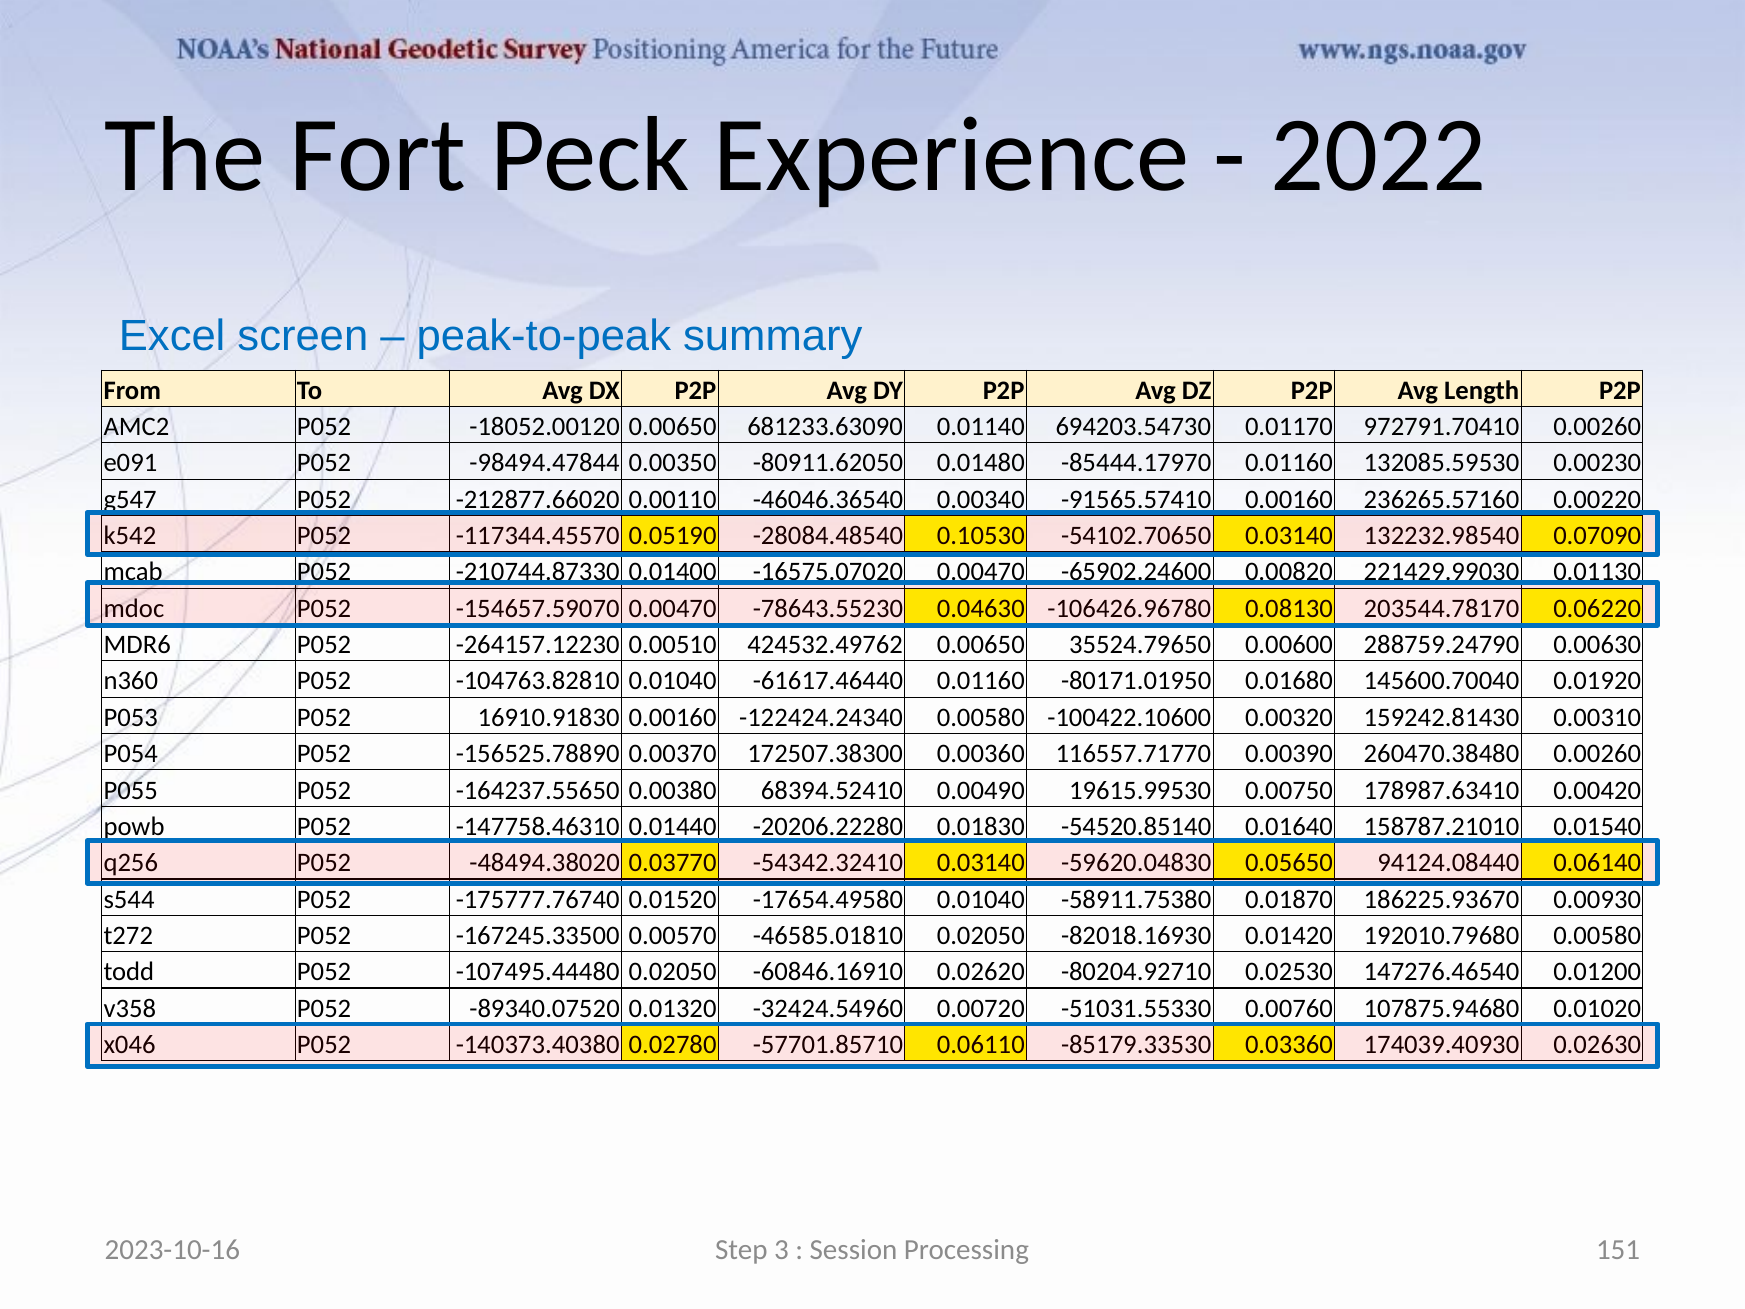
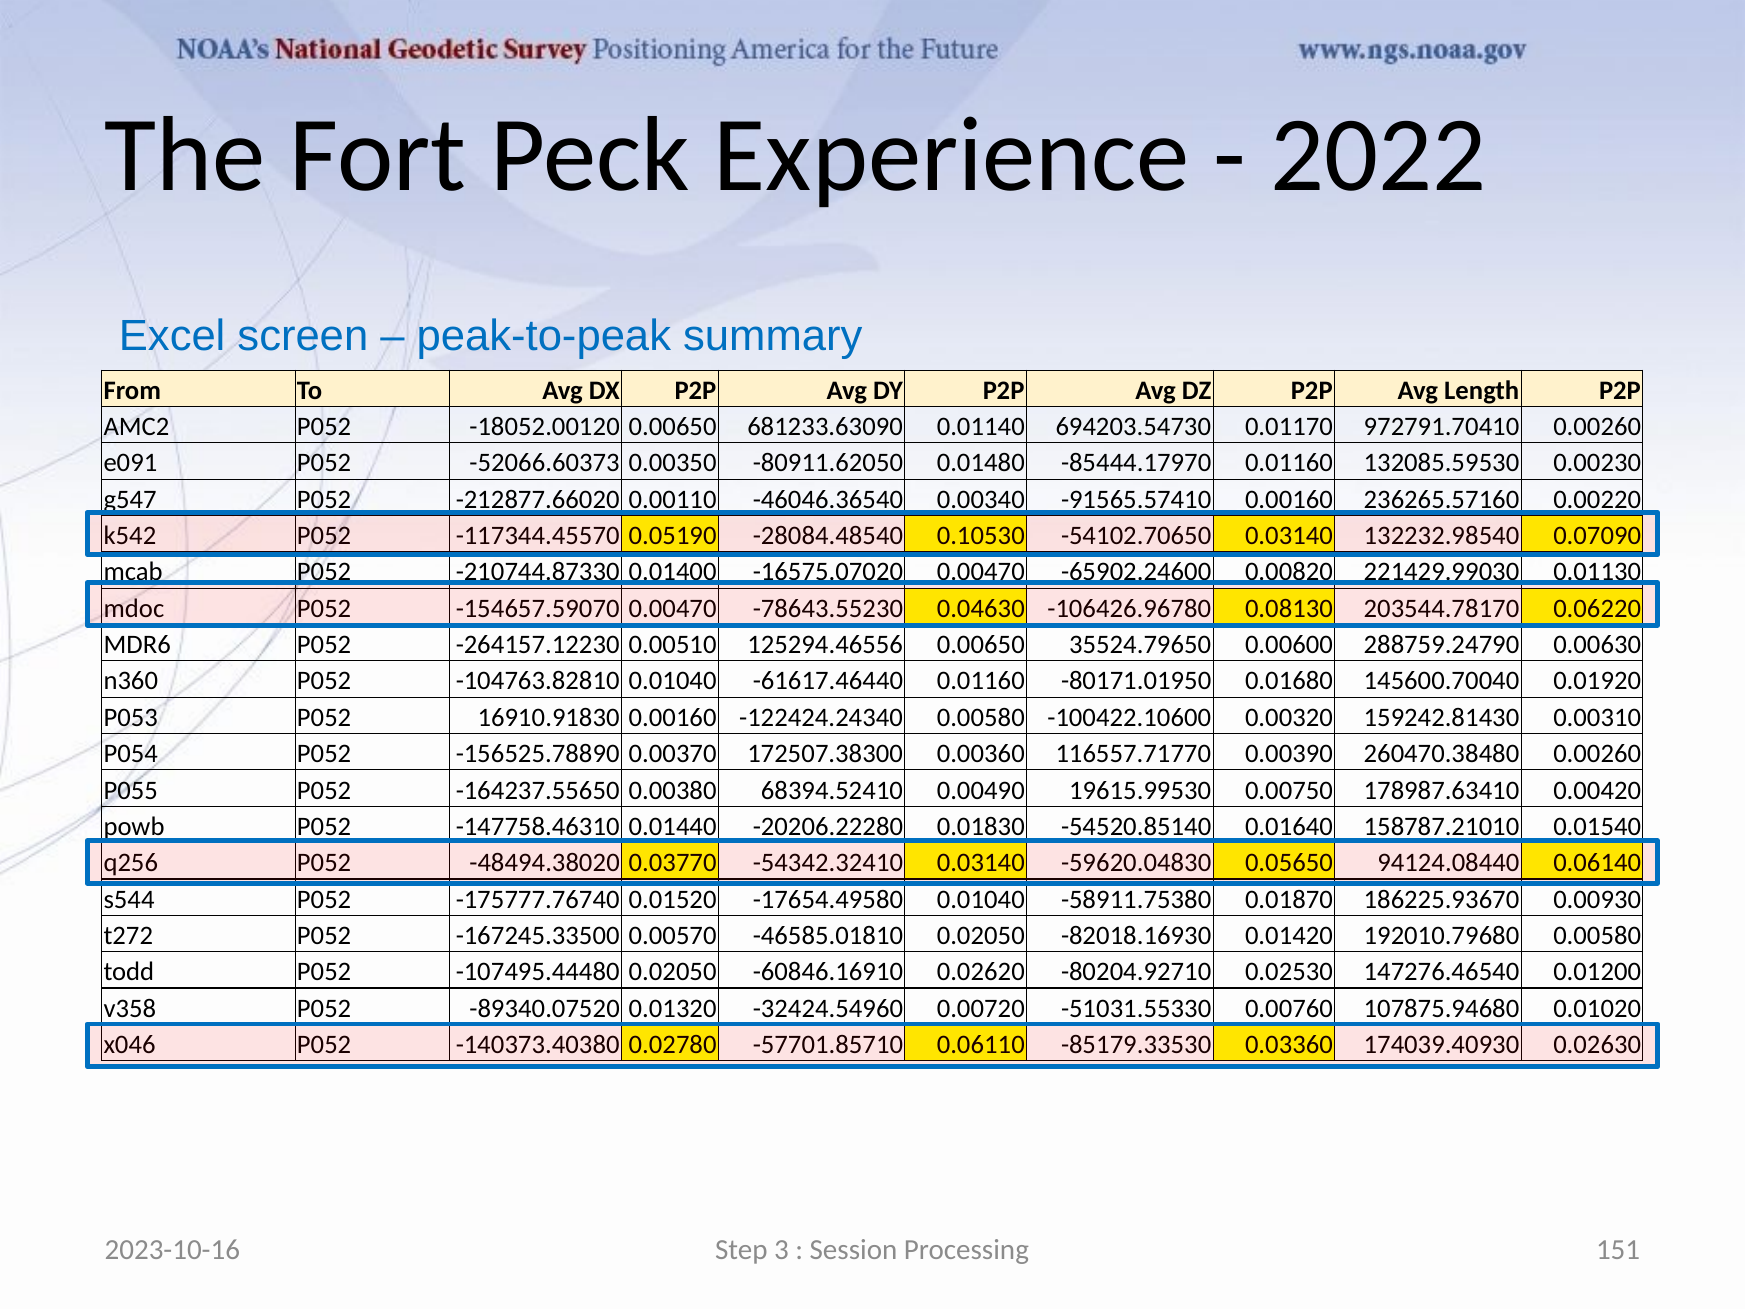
-98494.47844: -98494.47844 -> -52066.60373
424532.49762: 424532.49762 -> 125294.46556
